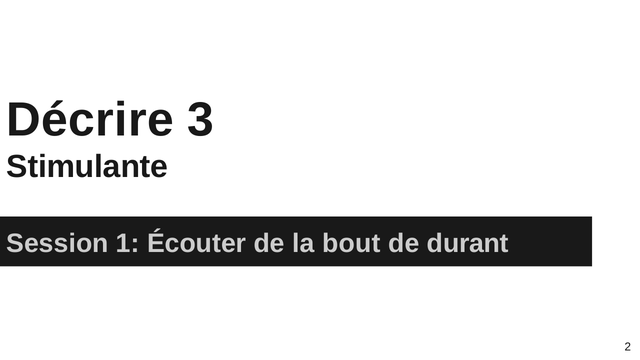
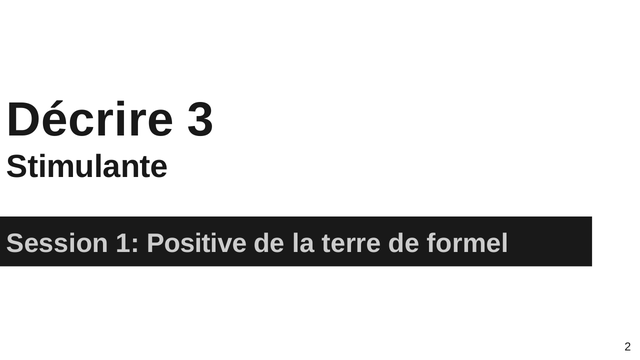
Écouter: Écouter -> Positive
bout: bout -> terre
durant: durant -> formel
